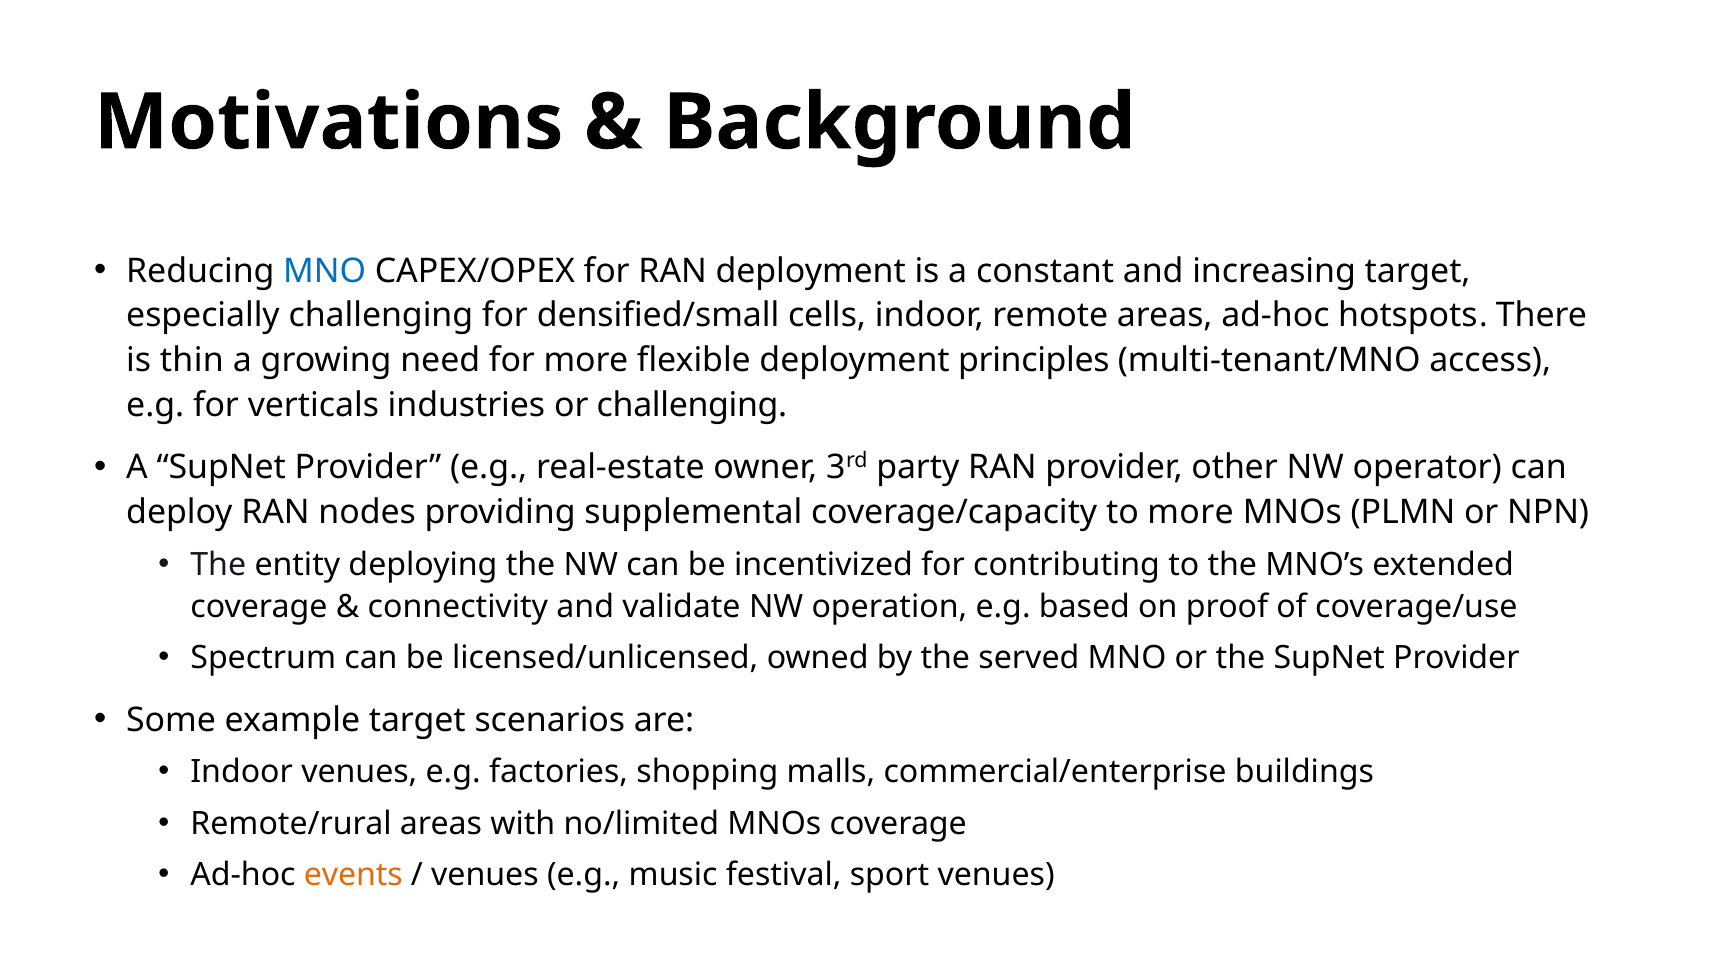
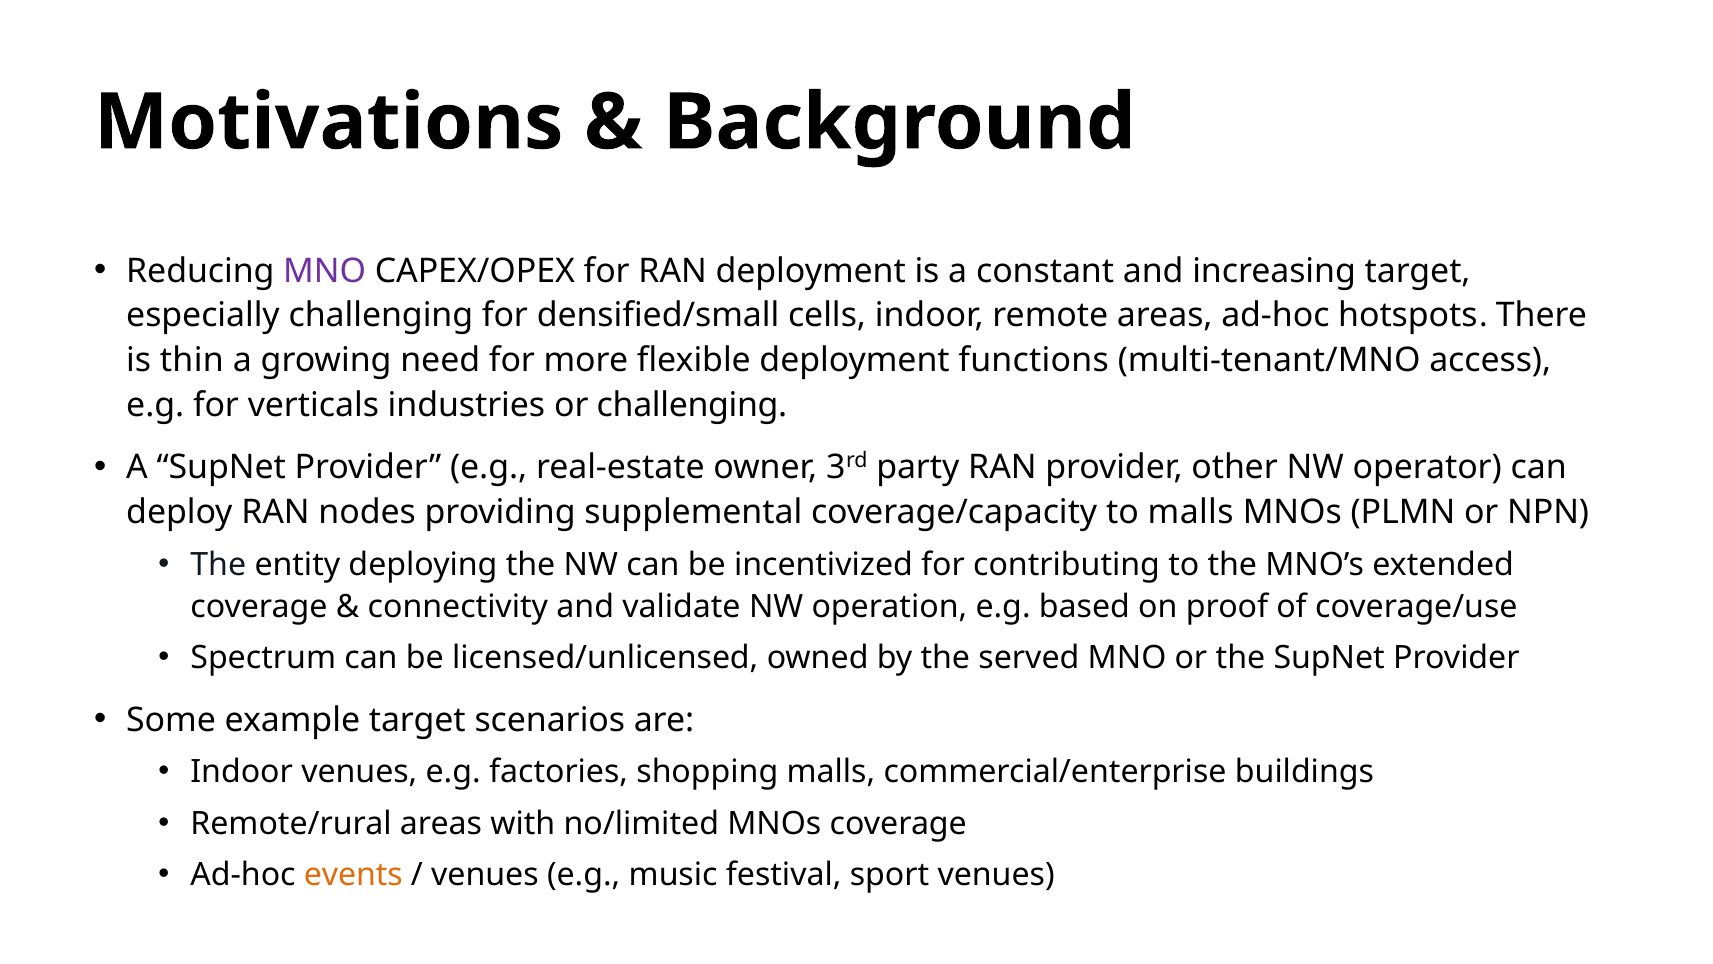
MNO at (325, 271) colour: blue -> purple
principles: principles -> functions
to more: more -> malls
